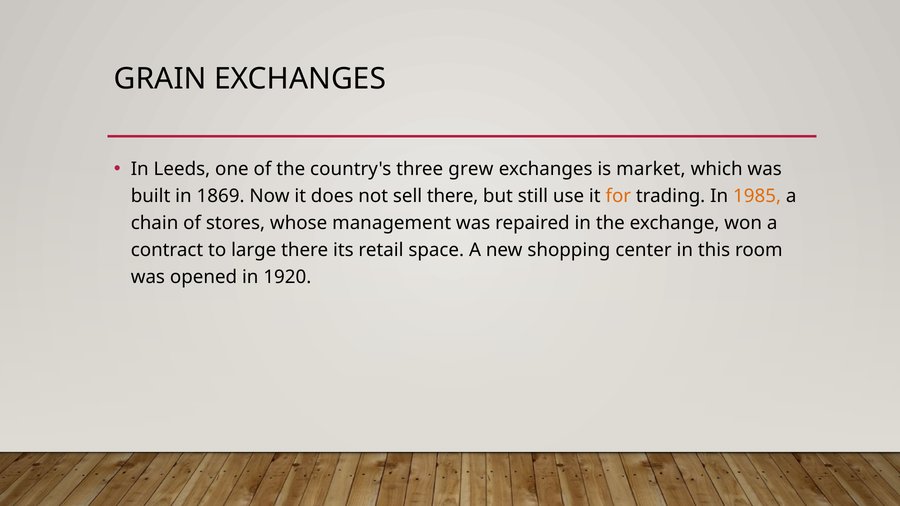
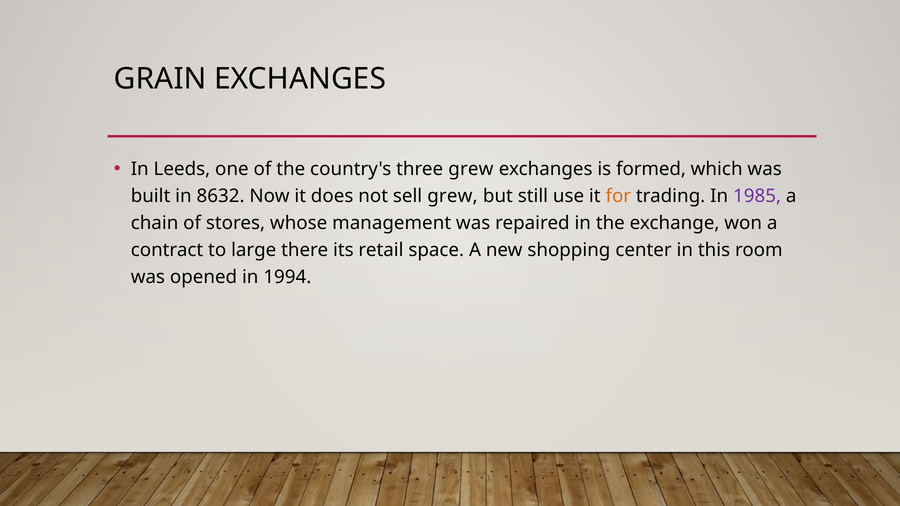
market: market -> formed
1869: 1869 -> 8632
sell there: there -> grew
1985 colour: orange -> purple
1920: 1920 -> 1994
